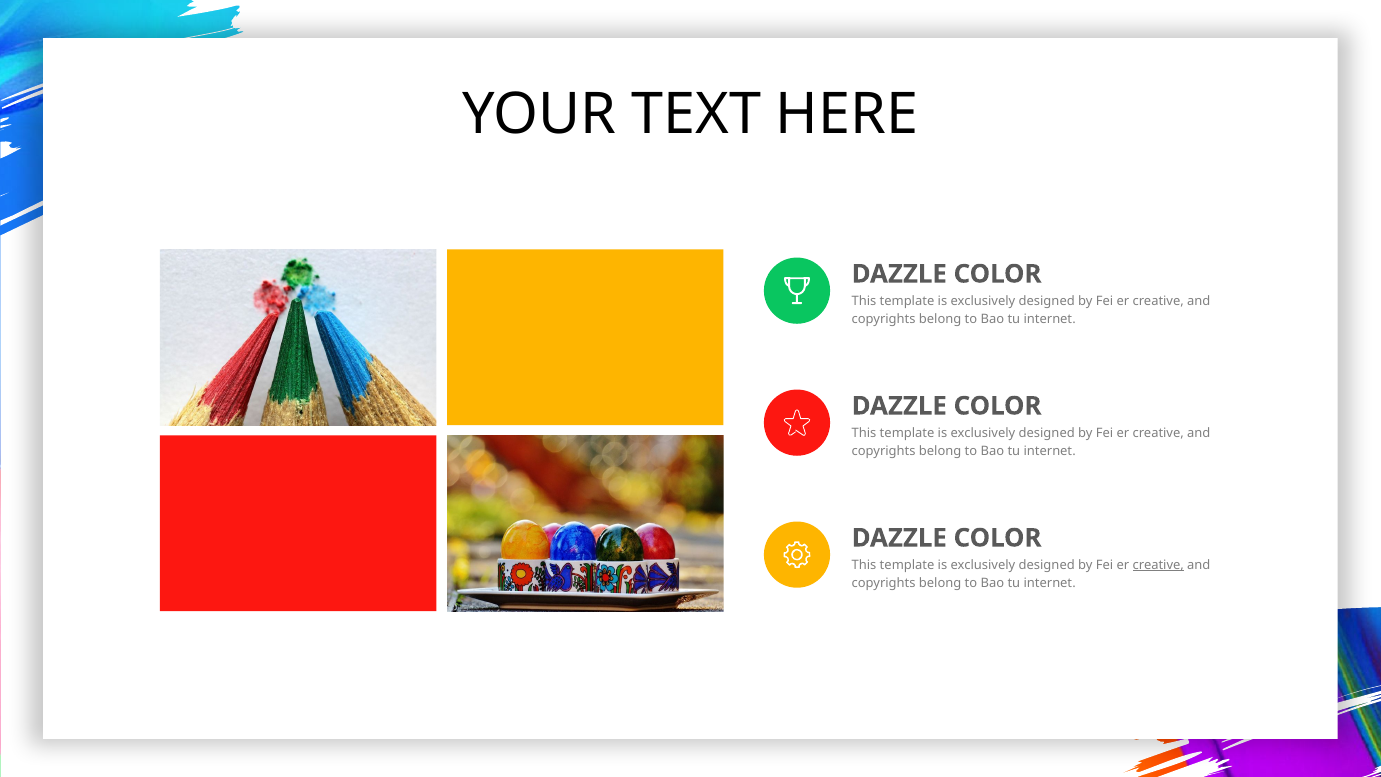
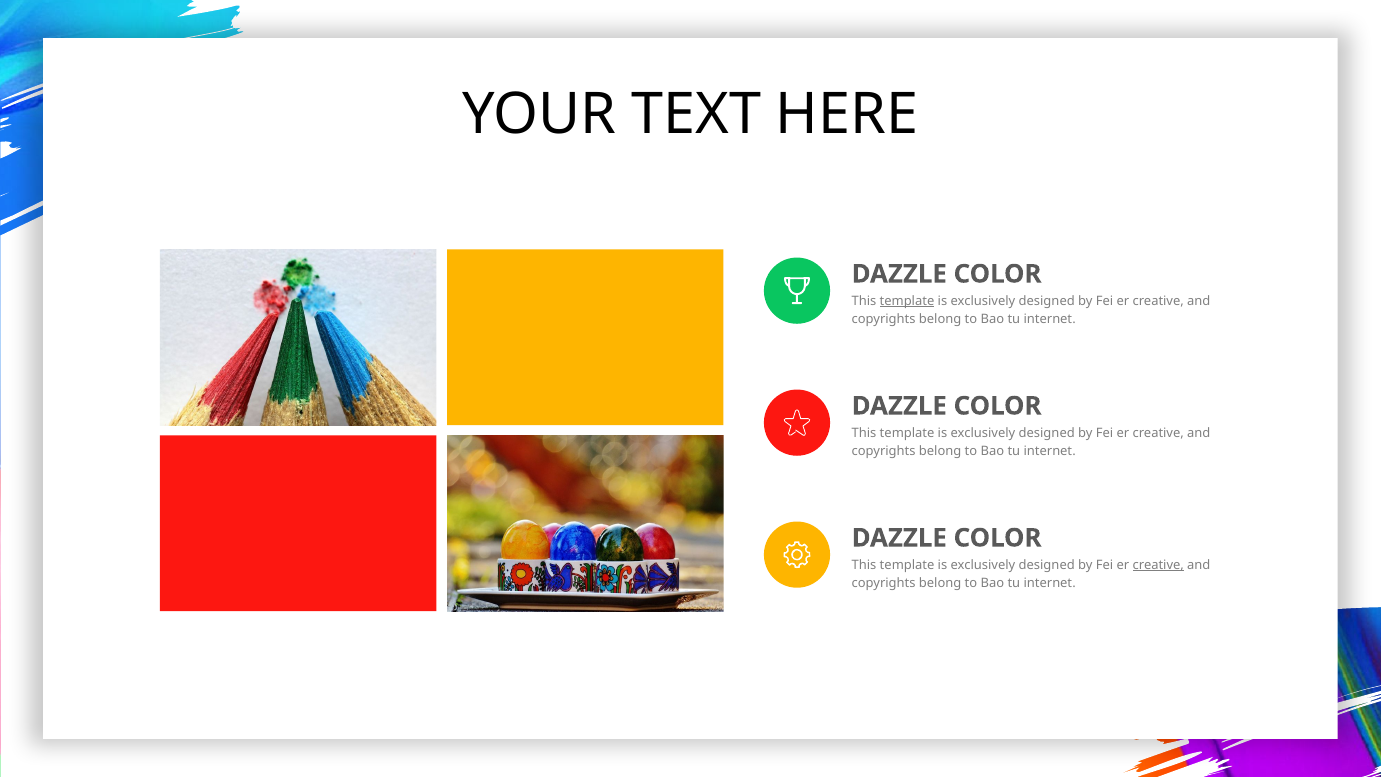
template at (907, 301) underline: none -> present
